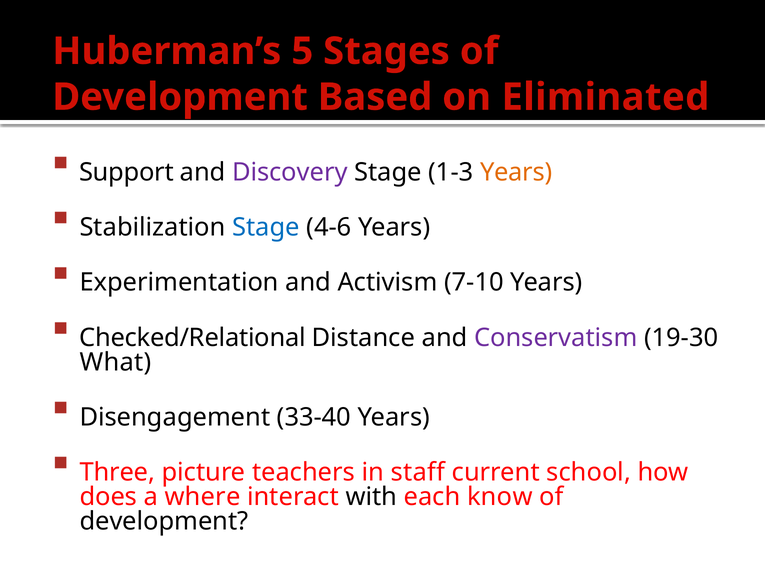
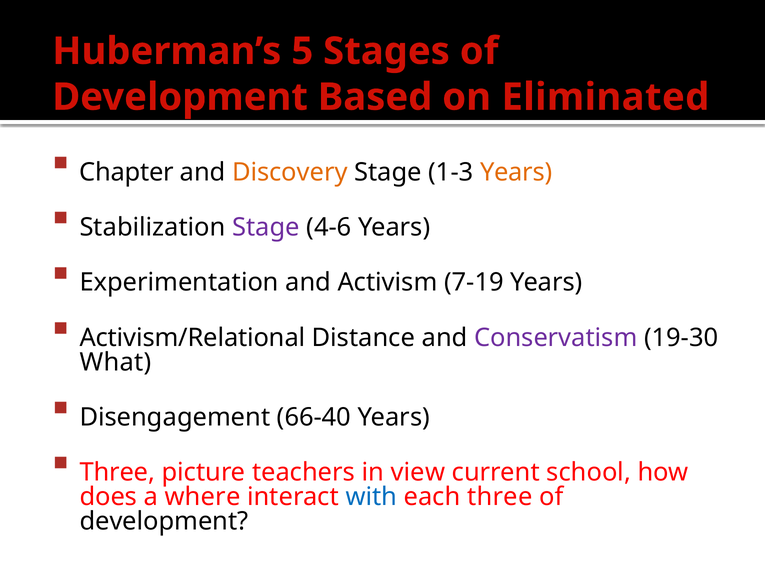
Support: Support -> Chapter
Discovery colour: purple -> orange
Stage at (266, 227) colour: blue -> purple
7-10: 7-10 -> 7-19
Checked/Relational: Checked/Relational -> Activism/Relational
33-40: 33-40 -> 66-40
staff: staff -> view
with colour: black -> blue
each know: know -> three
